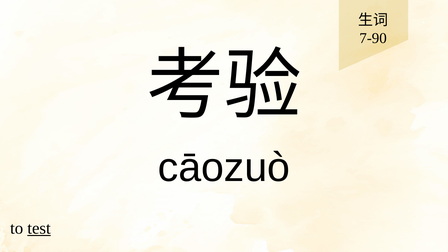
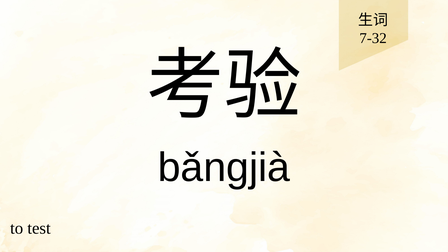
7-90: 7-90 -> 7-32
cāozuò: cāozuò -> bǎngjià
test underline: present -> none
